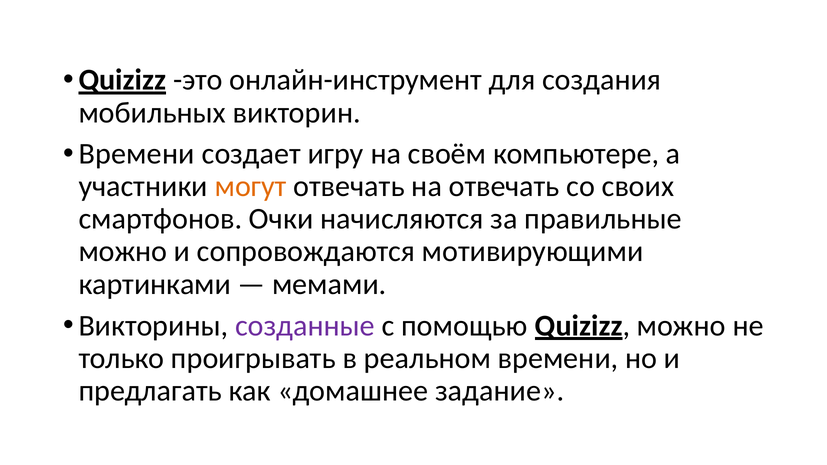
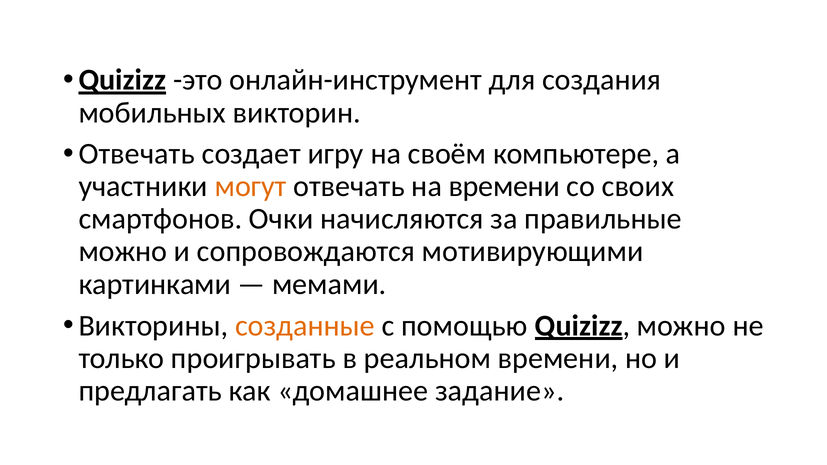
Времени at (137, 154): Времени -> Отвечать
на отвечать: отвечать -> времени
созданные colour: purple -> orange
